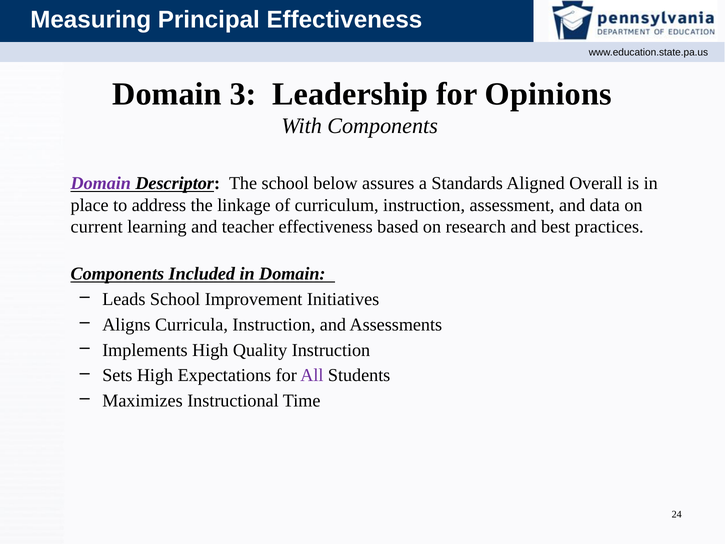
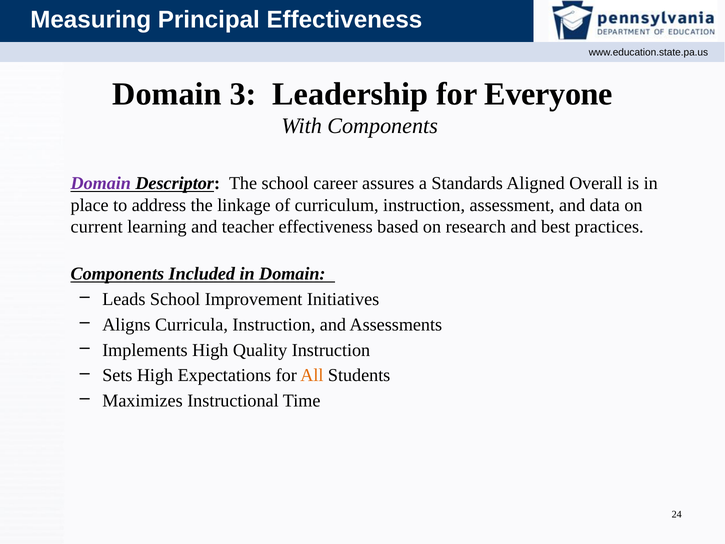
Opinions: Opinions -> Everyone
below: below -> career
All colour: purple -> orange
